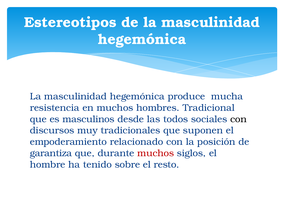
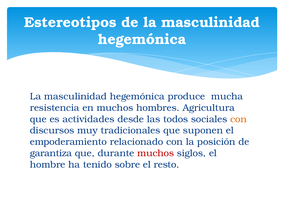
Tradicional: Tradicional -> Agricultura
masculinos: masculinos -> actividades
con at (238, 119) colour: black -> orange
